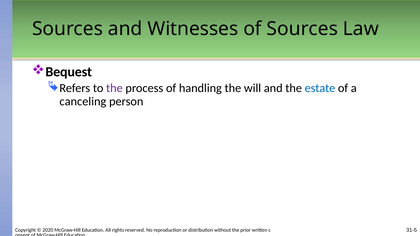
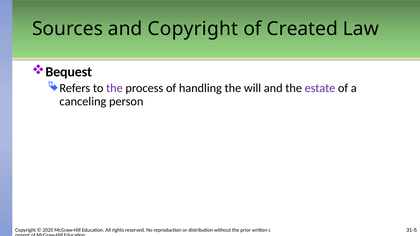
and Witnesses: Witnesses -> Copyright
of Sources: Sources -> Created
estate colour: blue -> purple
